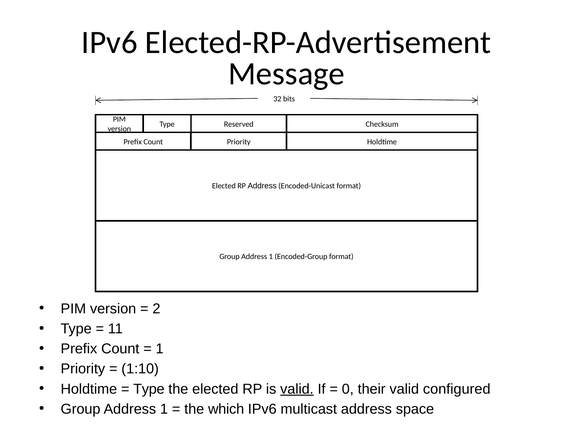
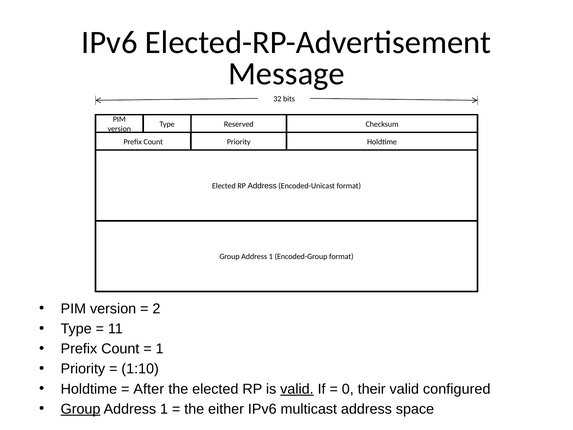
Type at (149, 389): Type -> After
Group at (81, 409) underline: none -> present
which: which -> either
